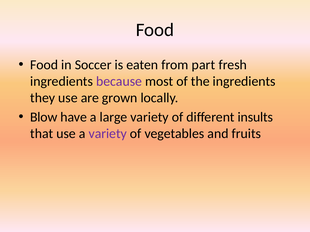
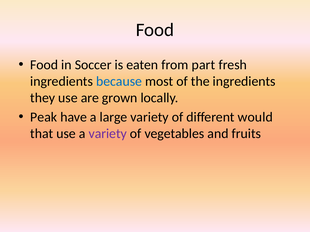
because colour: purple -> blue
Blow: Blow -> Peak
insults: insults -> would
